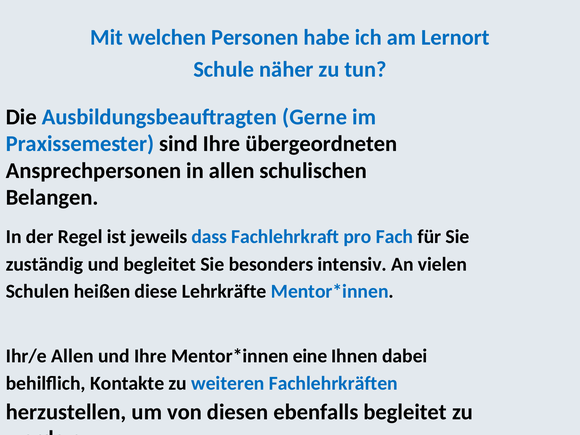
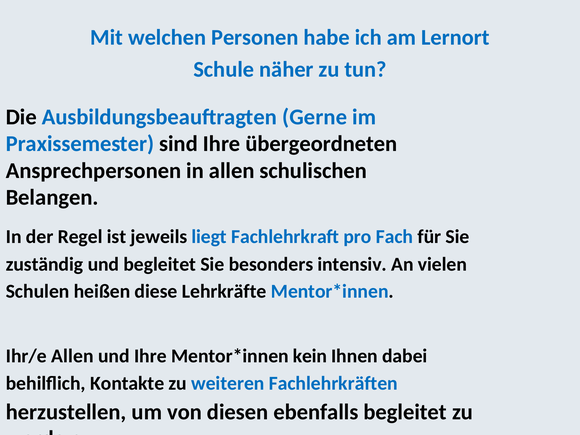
dass: dass -> liegt
eine: eine -> kein
